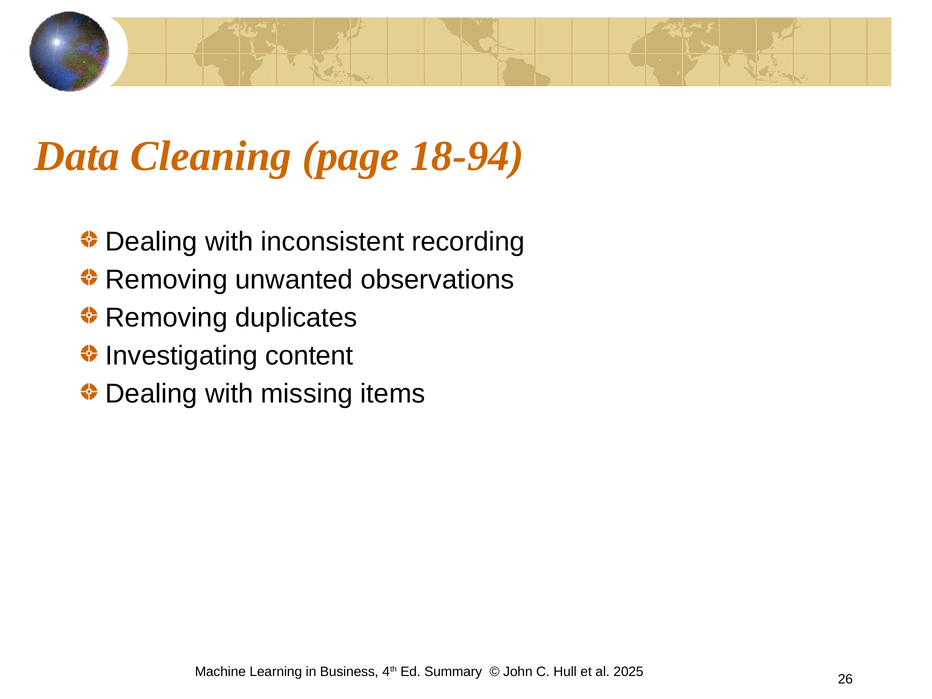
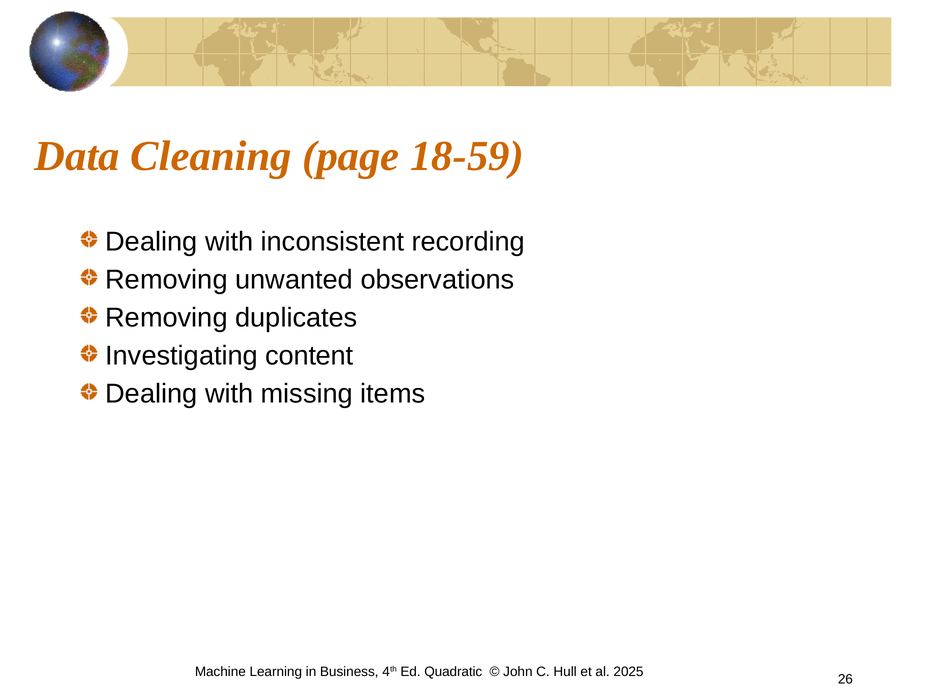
18-94: 18-94 -> 18-59
Summary: Summary -> Quadratic
